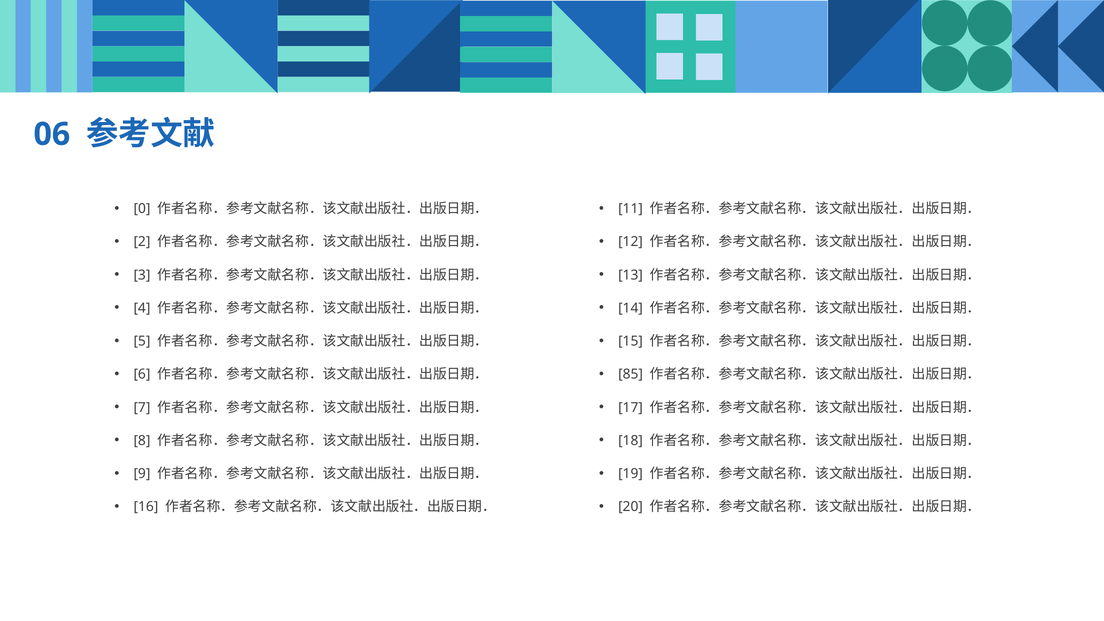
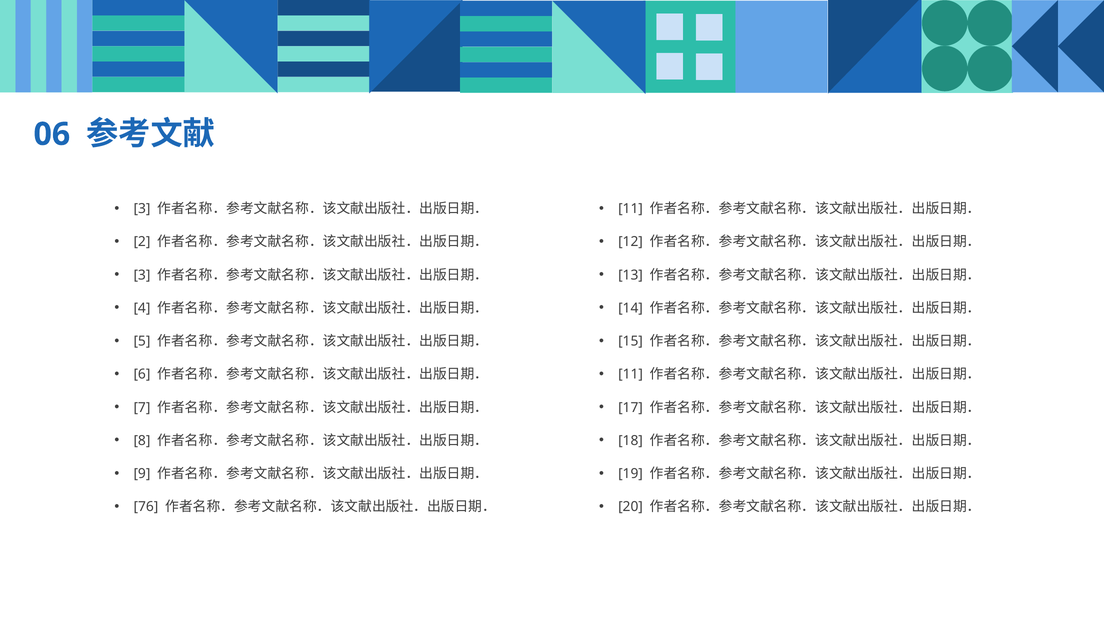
0 at (142, 209): 0 -> 3
85 at (631, 374): 85 -> 11
16: 16 -> 76
